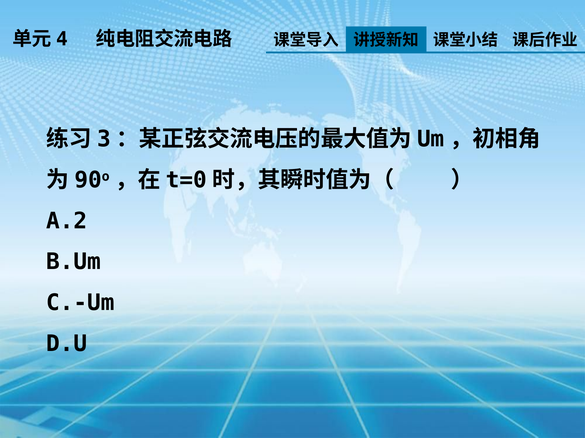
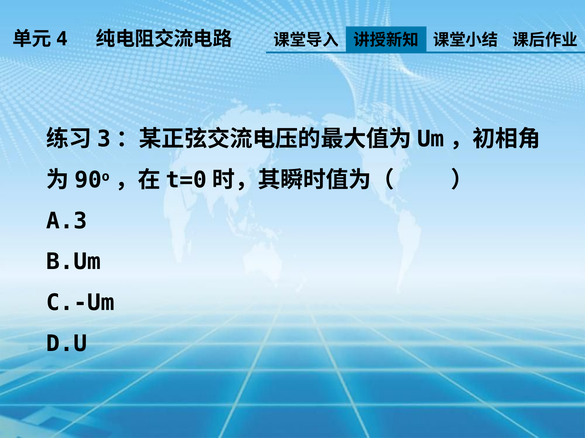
A.2: A.2 -> A.3
